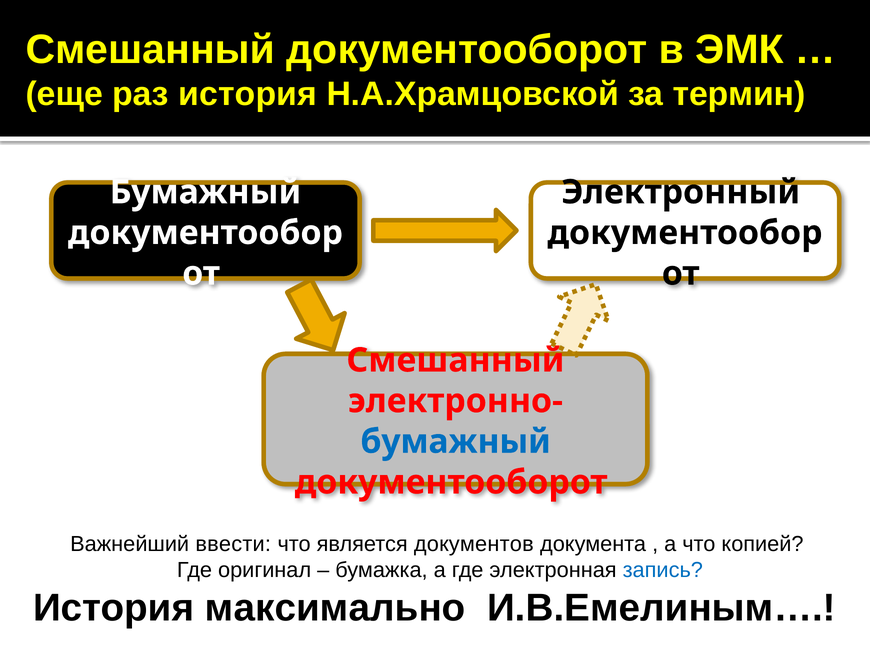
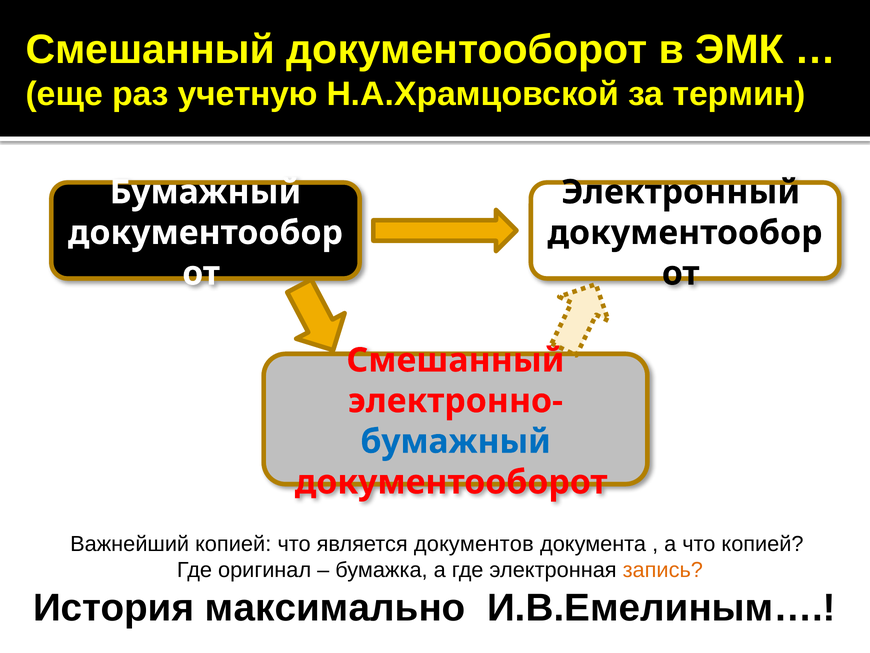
раз история: история -> учетную
Важнейший ввести: ввести -> копией
запись colour: blue -> orange
